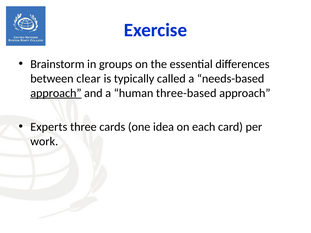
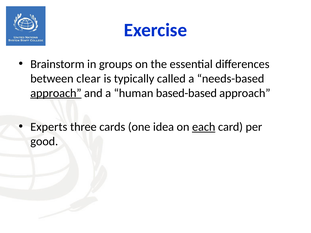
three-based: three-based -> based-based
each underline: none -> present
work: work -> good
